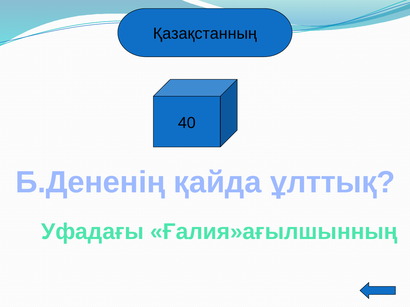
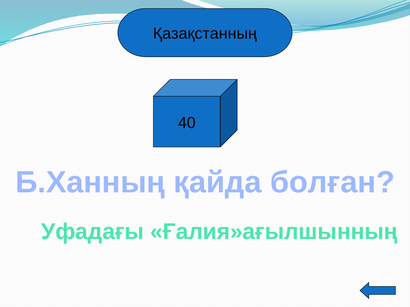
Б.Дененің: Б.Дененің -> Б.Ханның
ұлттық: ұлттық -> болған
